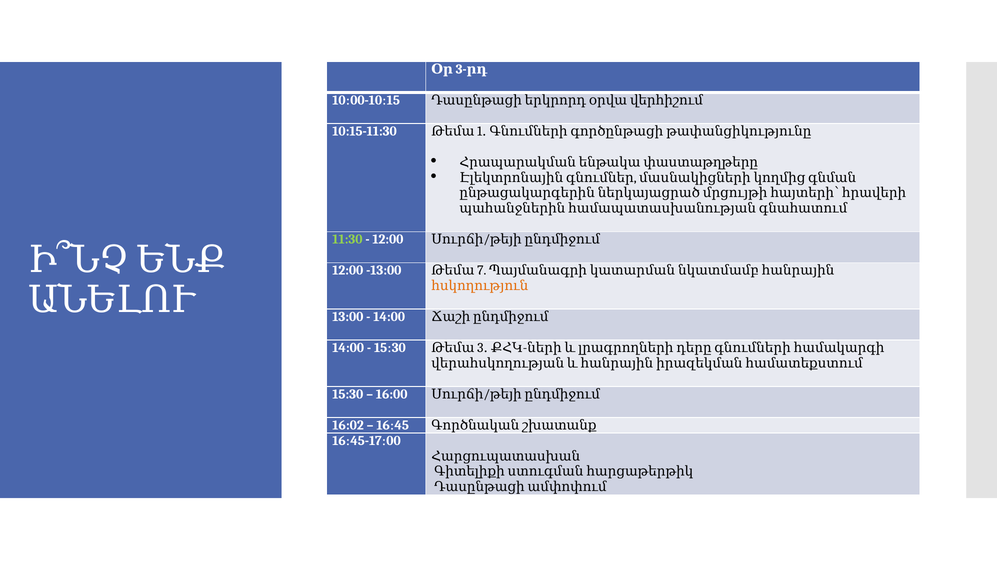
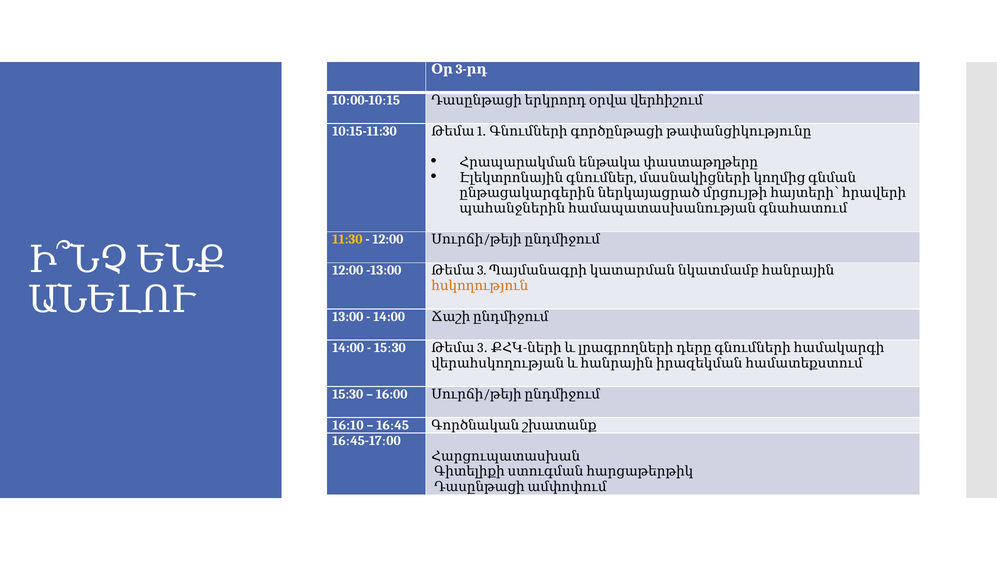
11:30 colour: light green -> yellow
-13:00 7: 7 -> 3
16:02: 16:02 -> 16:10
